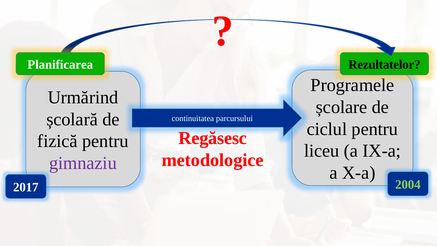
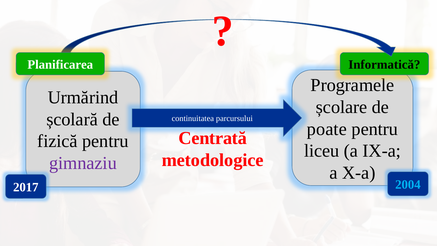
Rezultatelor: Rezultatelor -> Informatică
ciclul: ciclul -> poate
Regăsesc: Regăsesc -> Centrată
2004 colour: light green -> light blue
